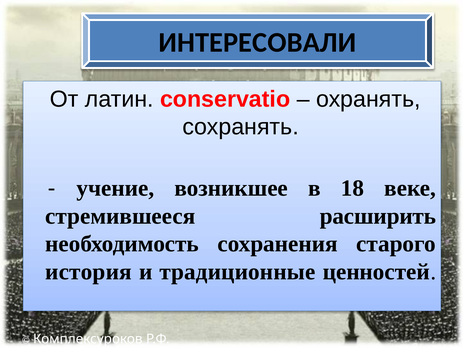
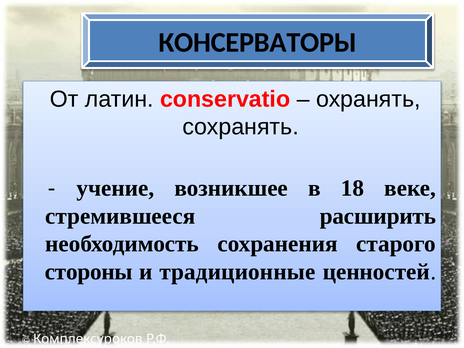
ИНТЕРЕСОВАЛИ: ИНТЕРЕСОВАЛИ -> КОНСЕРВАТОРЫ
история: история -> стороны
